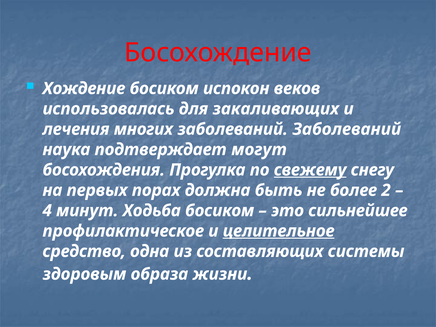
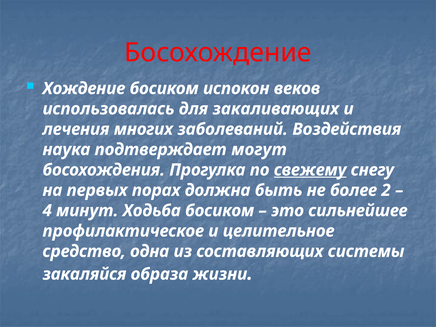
заболеваний Заболеваний: Заболеваний -> Воздействия
целительное underline: present -> none
здоровым: здоровым -> закаляйся
